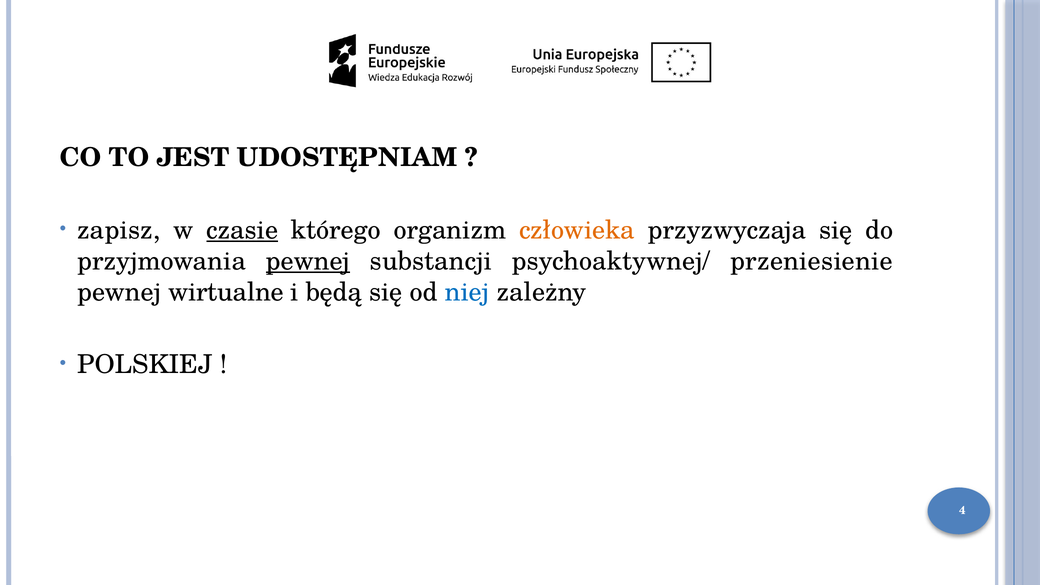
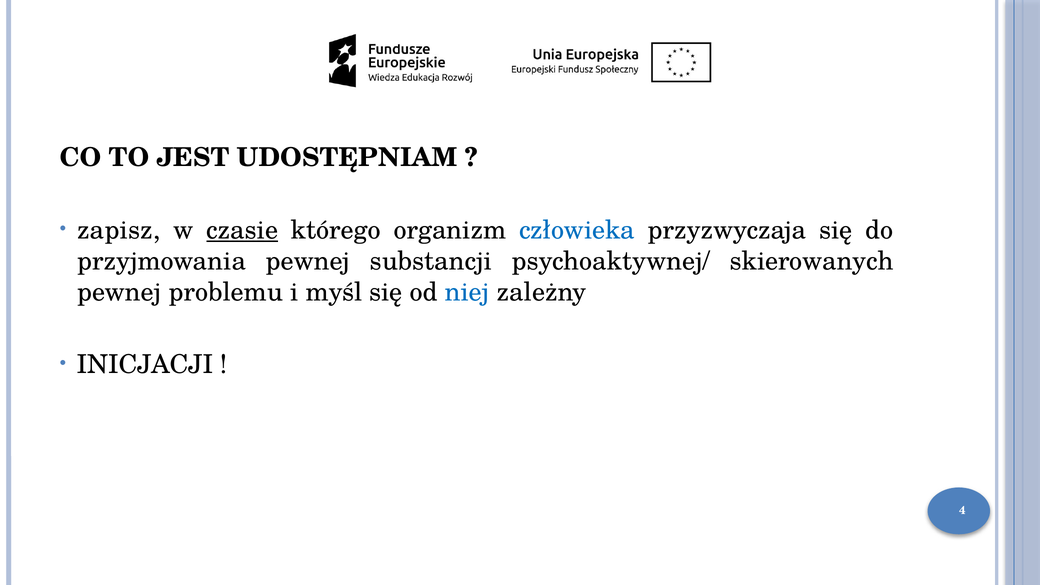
człowieka colour: orange -> blue
pewnej at (308, 261) underline: present -> none
przeniesienie: przeniesienie -> skierowanych
wirtualne: wirtualne -> problemu
będą: będą -> myśl
POLSKIEJ: POLSKIEJ -> INICJACJI
